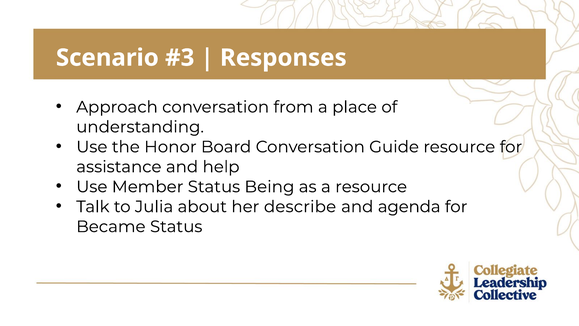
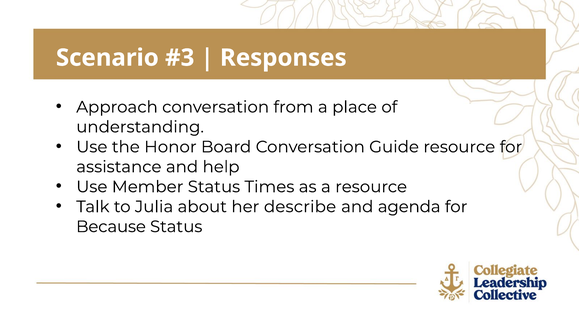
Being: Being -> Times
Became: Became -> Because
